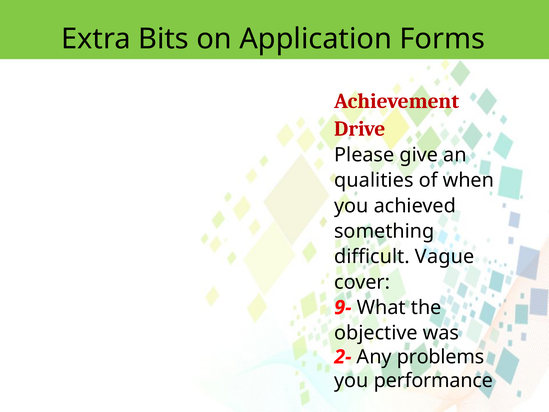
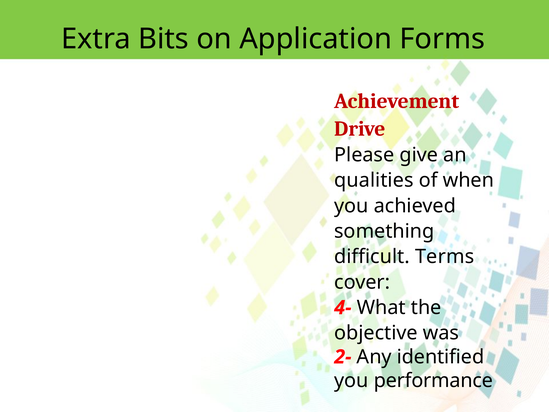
Vague: Vague -> Terms
9-: 9- -> 4-
problems: problems -> identified
